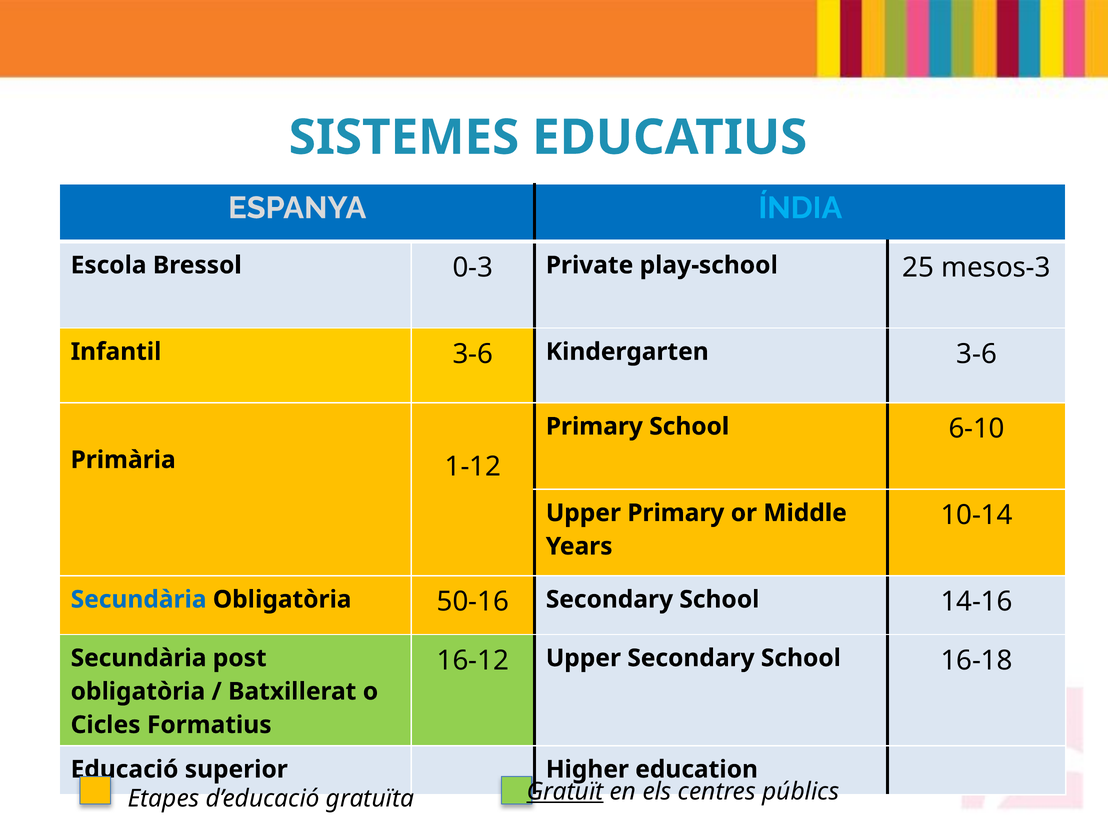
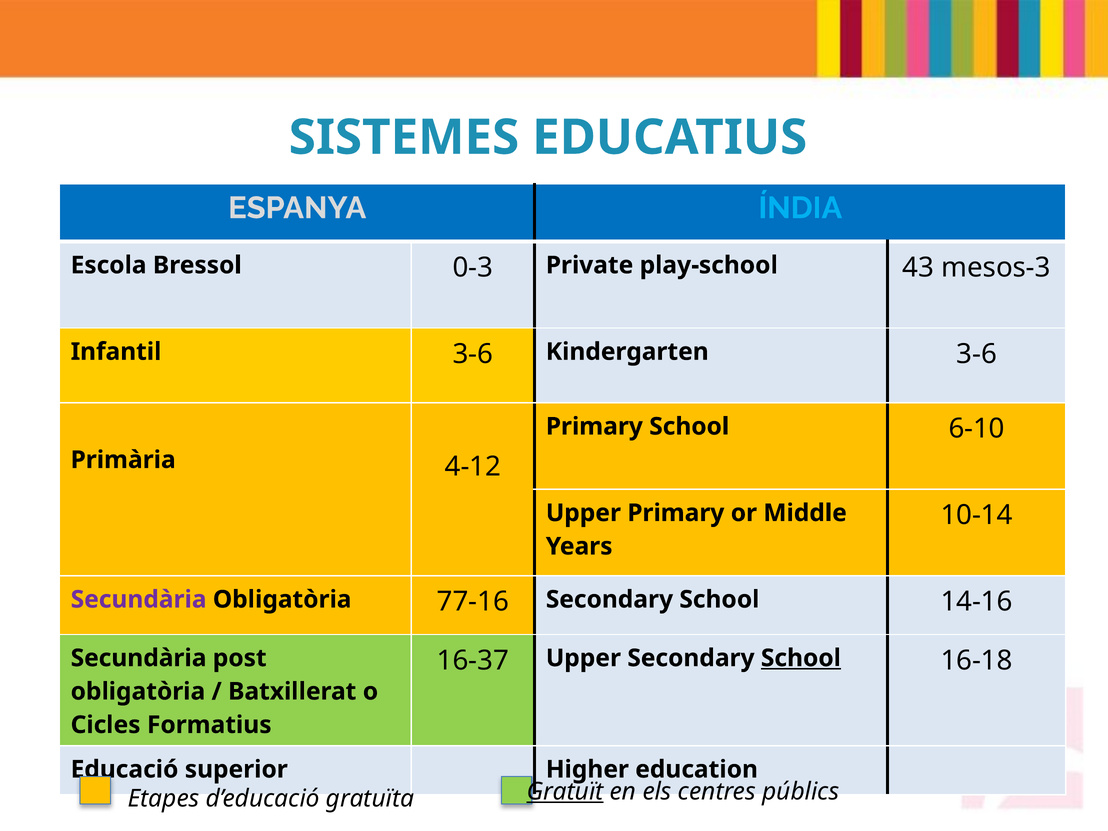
25: 25 -> 43
1-12: 1-12 -> 4-12
Secundària at (139, 599) colour: blue -> purple
50-16: 50-16 -> 77-16
16-12: 16-12 -> 16-37
School at (801, 658) underline: none -> present
